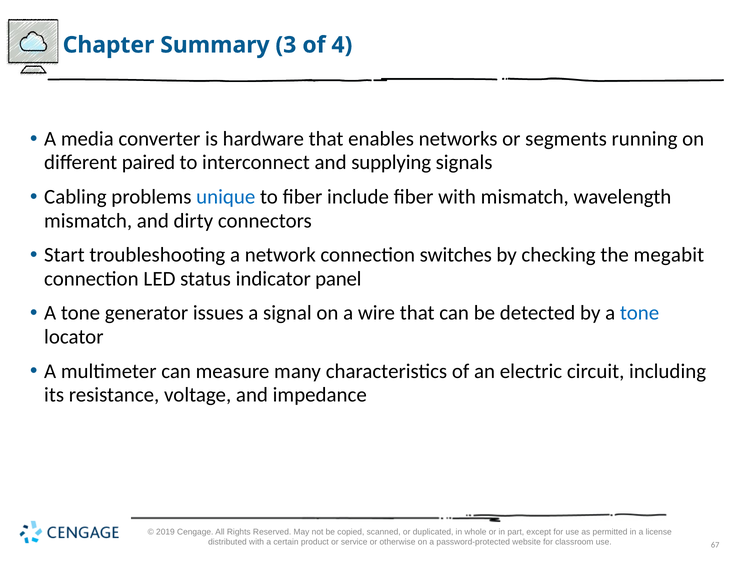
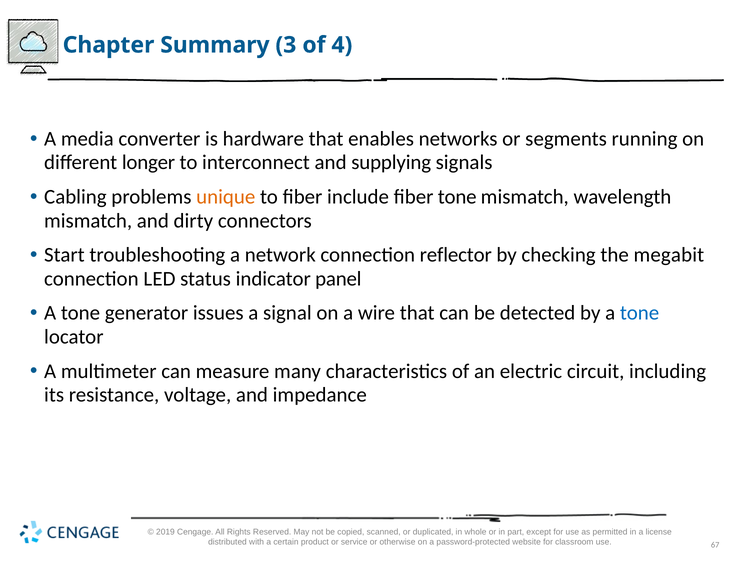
paired: paired -> longer
unique colour: blue -> orange
fiber with: with -> tone
switches: switches -> reflector
